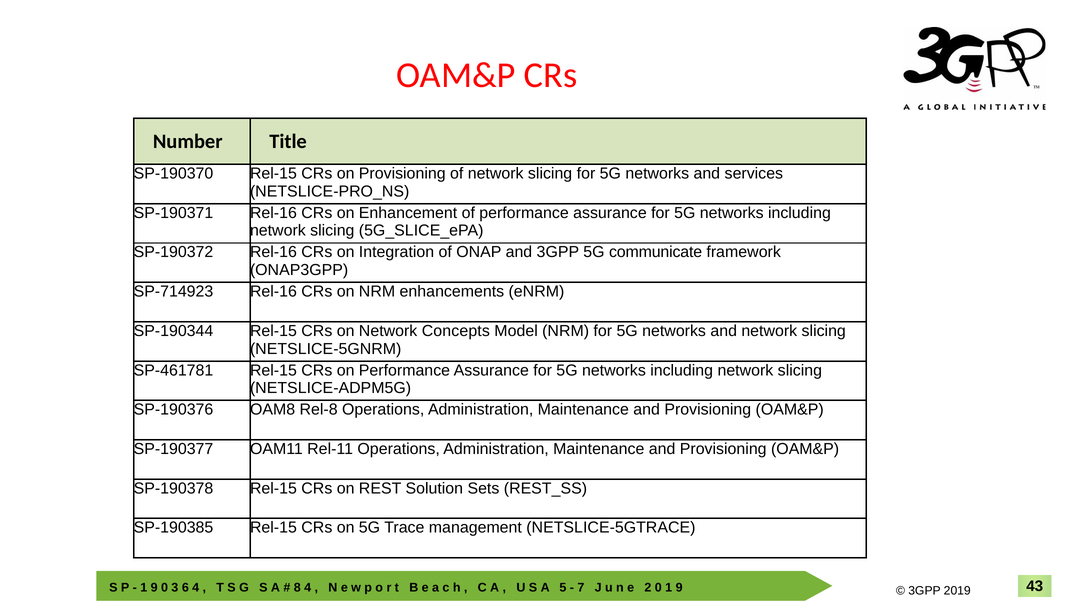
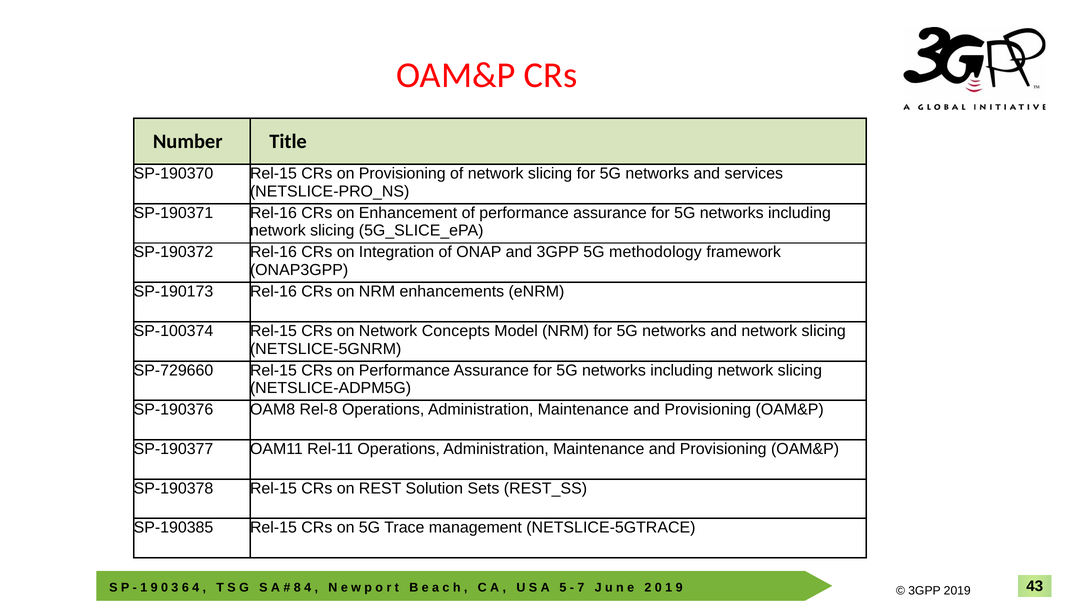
communicate: communicate -> methodology
SP-714923: SP-714923 -> SP-190173
SP-190344: SP-190344 -> SP-100374
SP-461781: SP-461781 -> SP-729660
